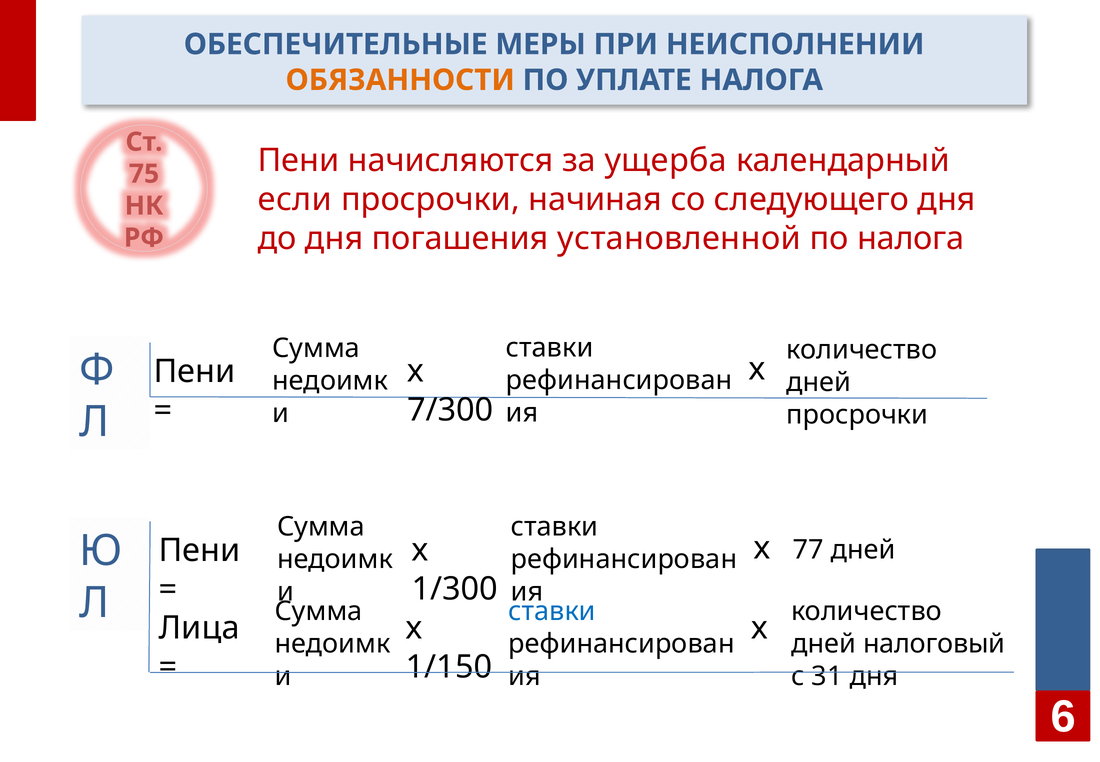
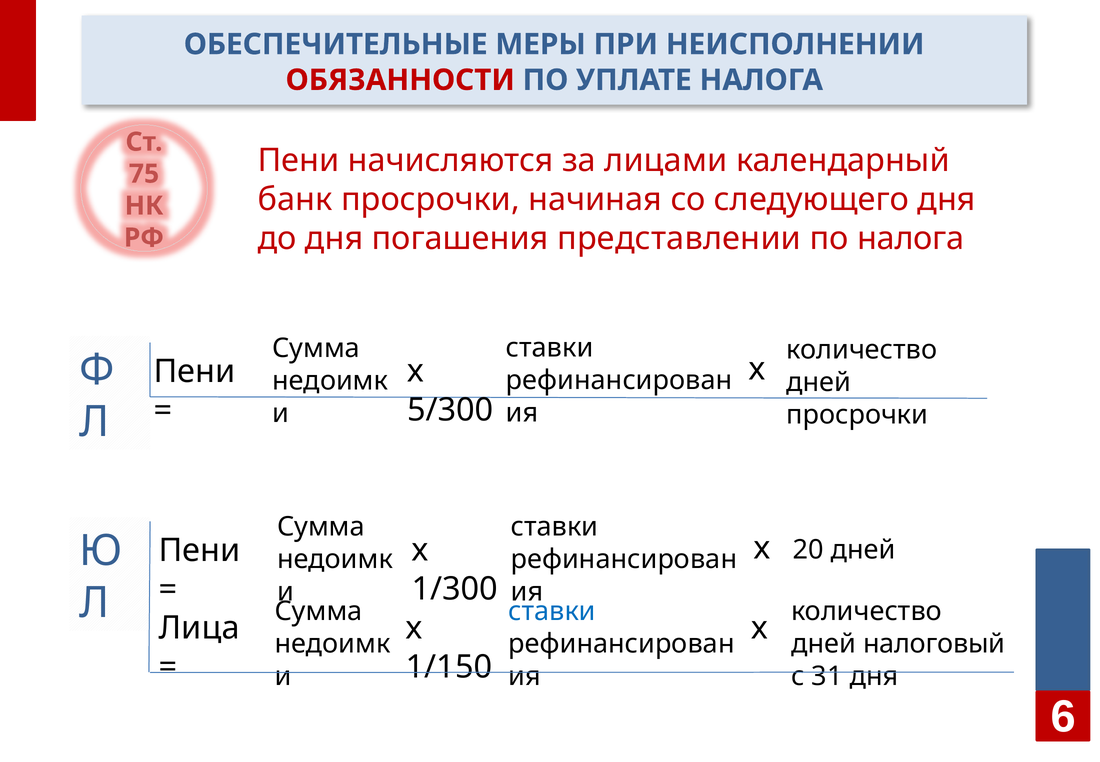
ОБЯЗАННОСТИ colour: orange -> red
ущерба: ущерба -> лицами
если: если -> банк
установленной: установленной -> представлении
7/300: 7/300 -> 5/300
77: 77 -> 20
